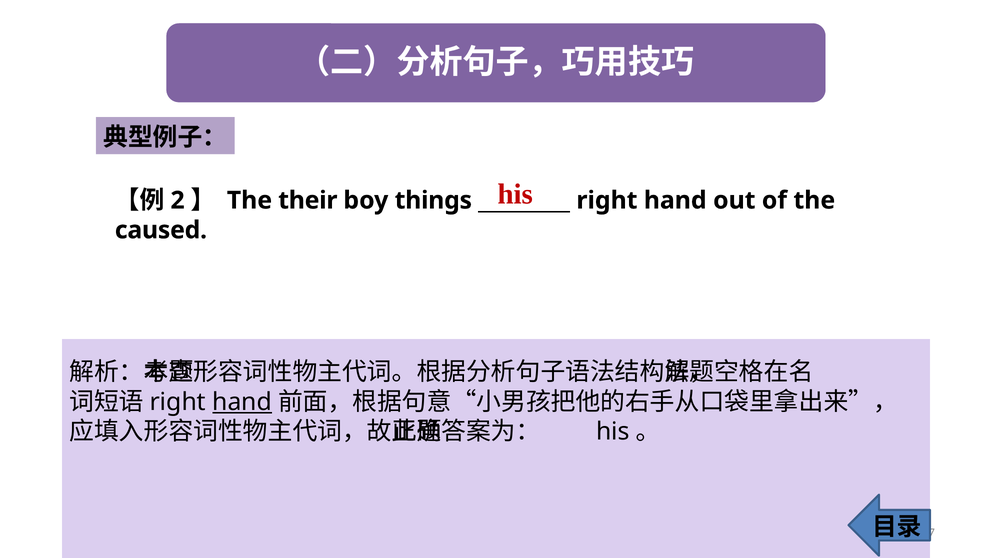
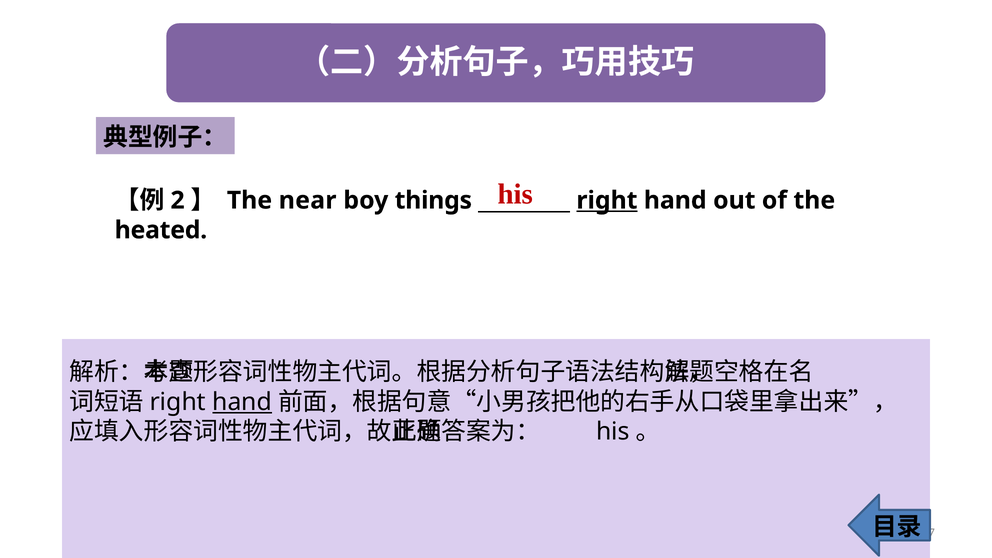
their: their -> near
right at (607, 200) underline: none -> present
caused: caused -> heated
